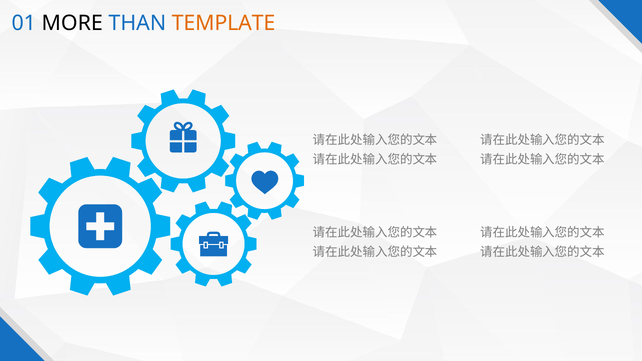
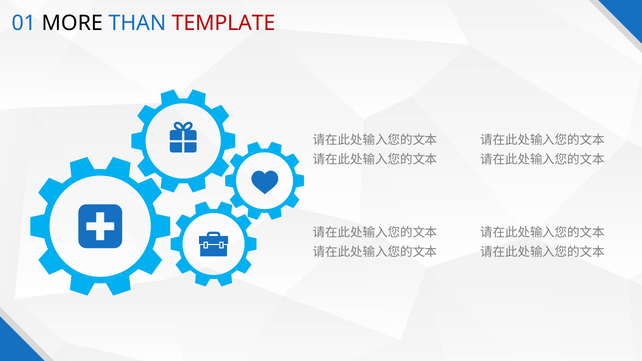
TEMPLATE colour: orange -> red
